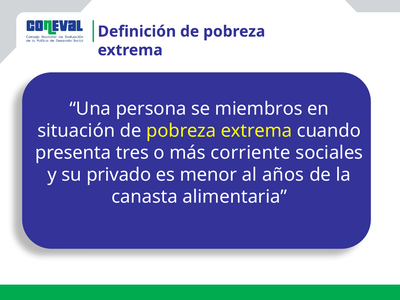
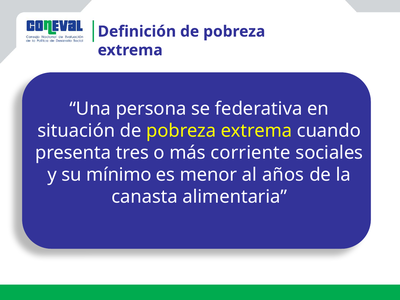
miembros: miembros -> federativa
privado: privado -> mínimo
